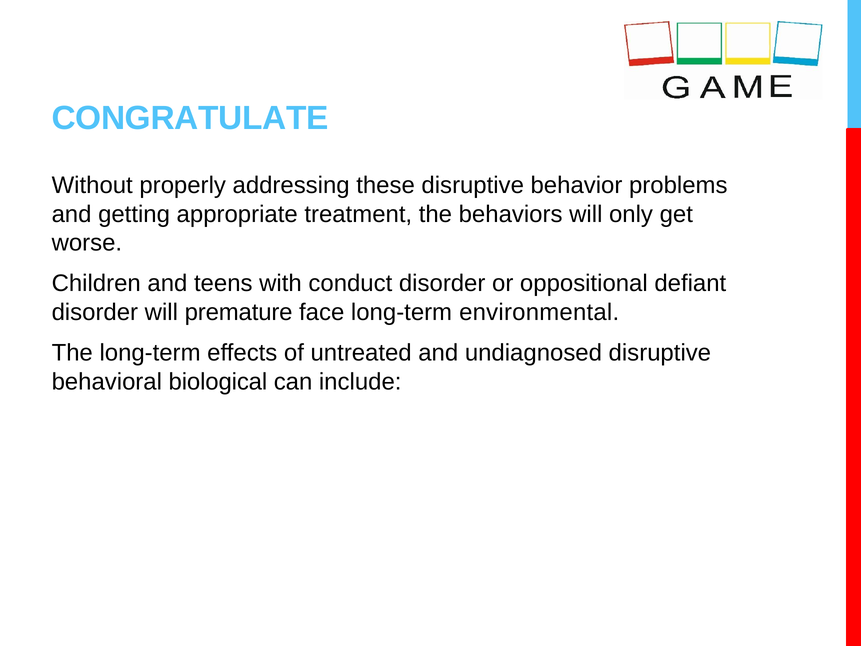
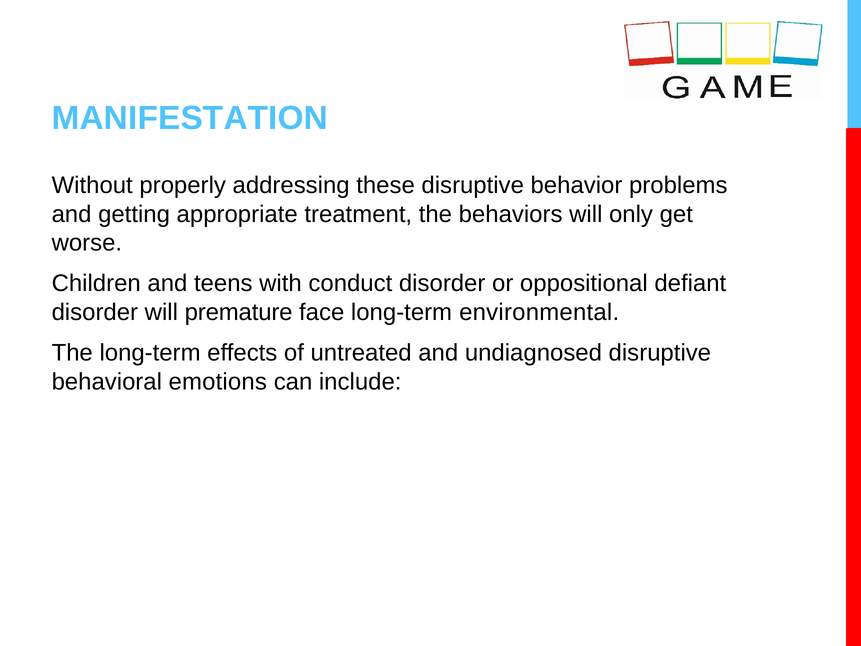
CONGRATULATE: CONGRATULATE -> MANIFESTATION
biological: biological -> emotions
